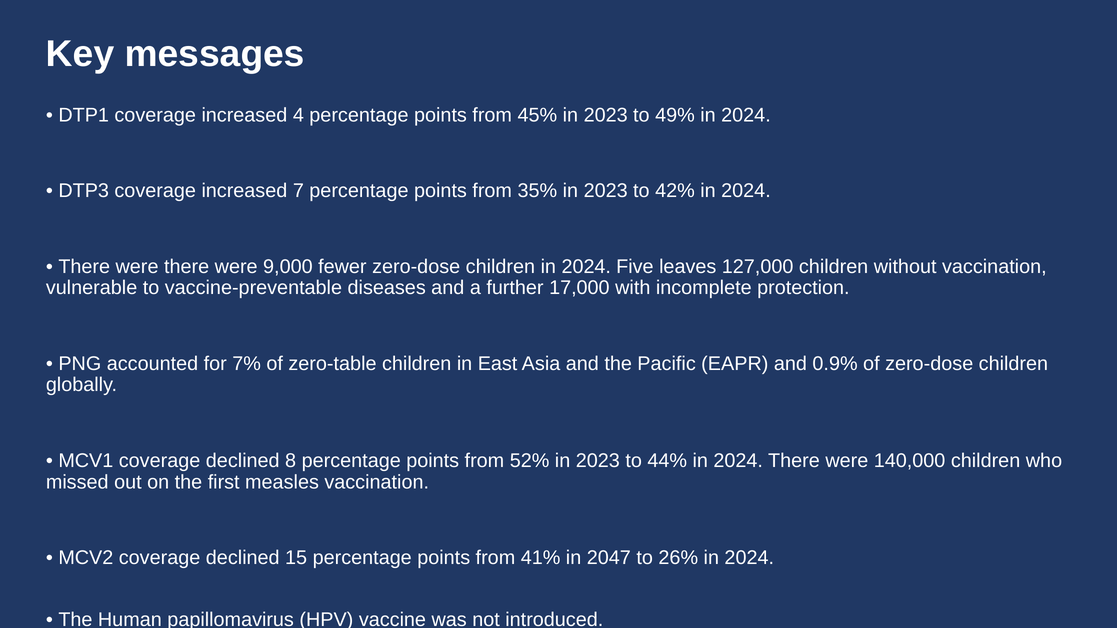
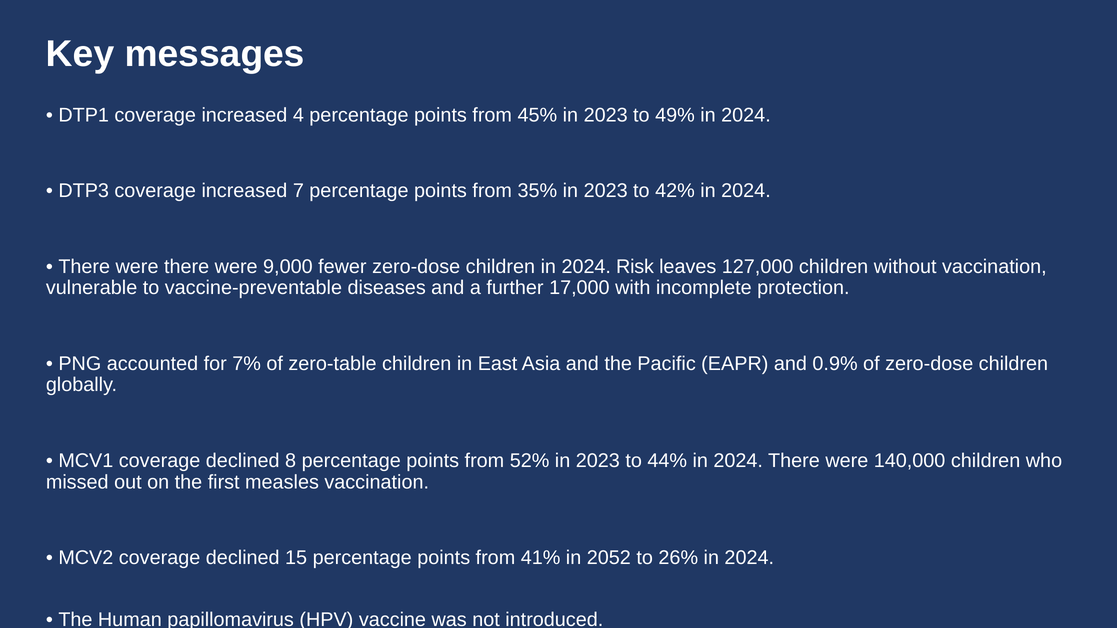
Five: Five -> Risk
2047: 2047 -> 2052
